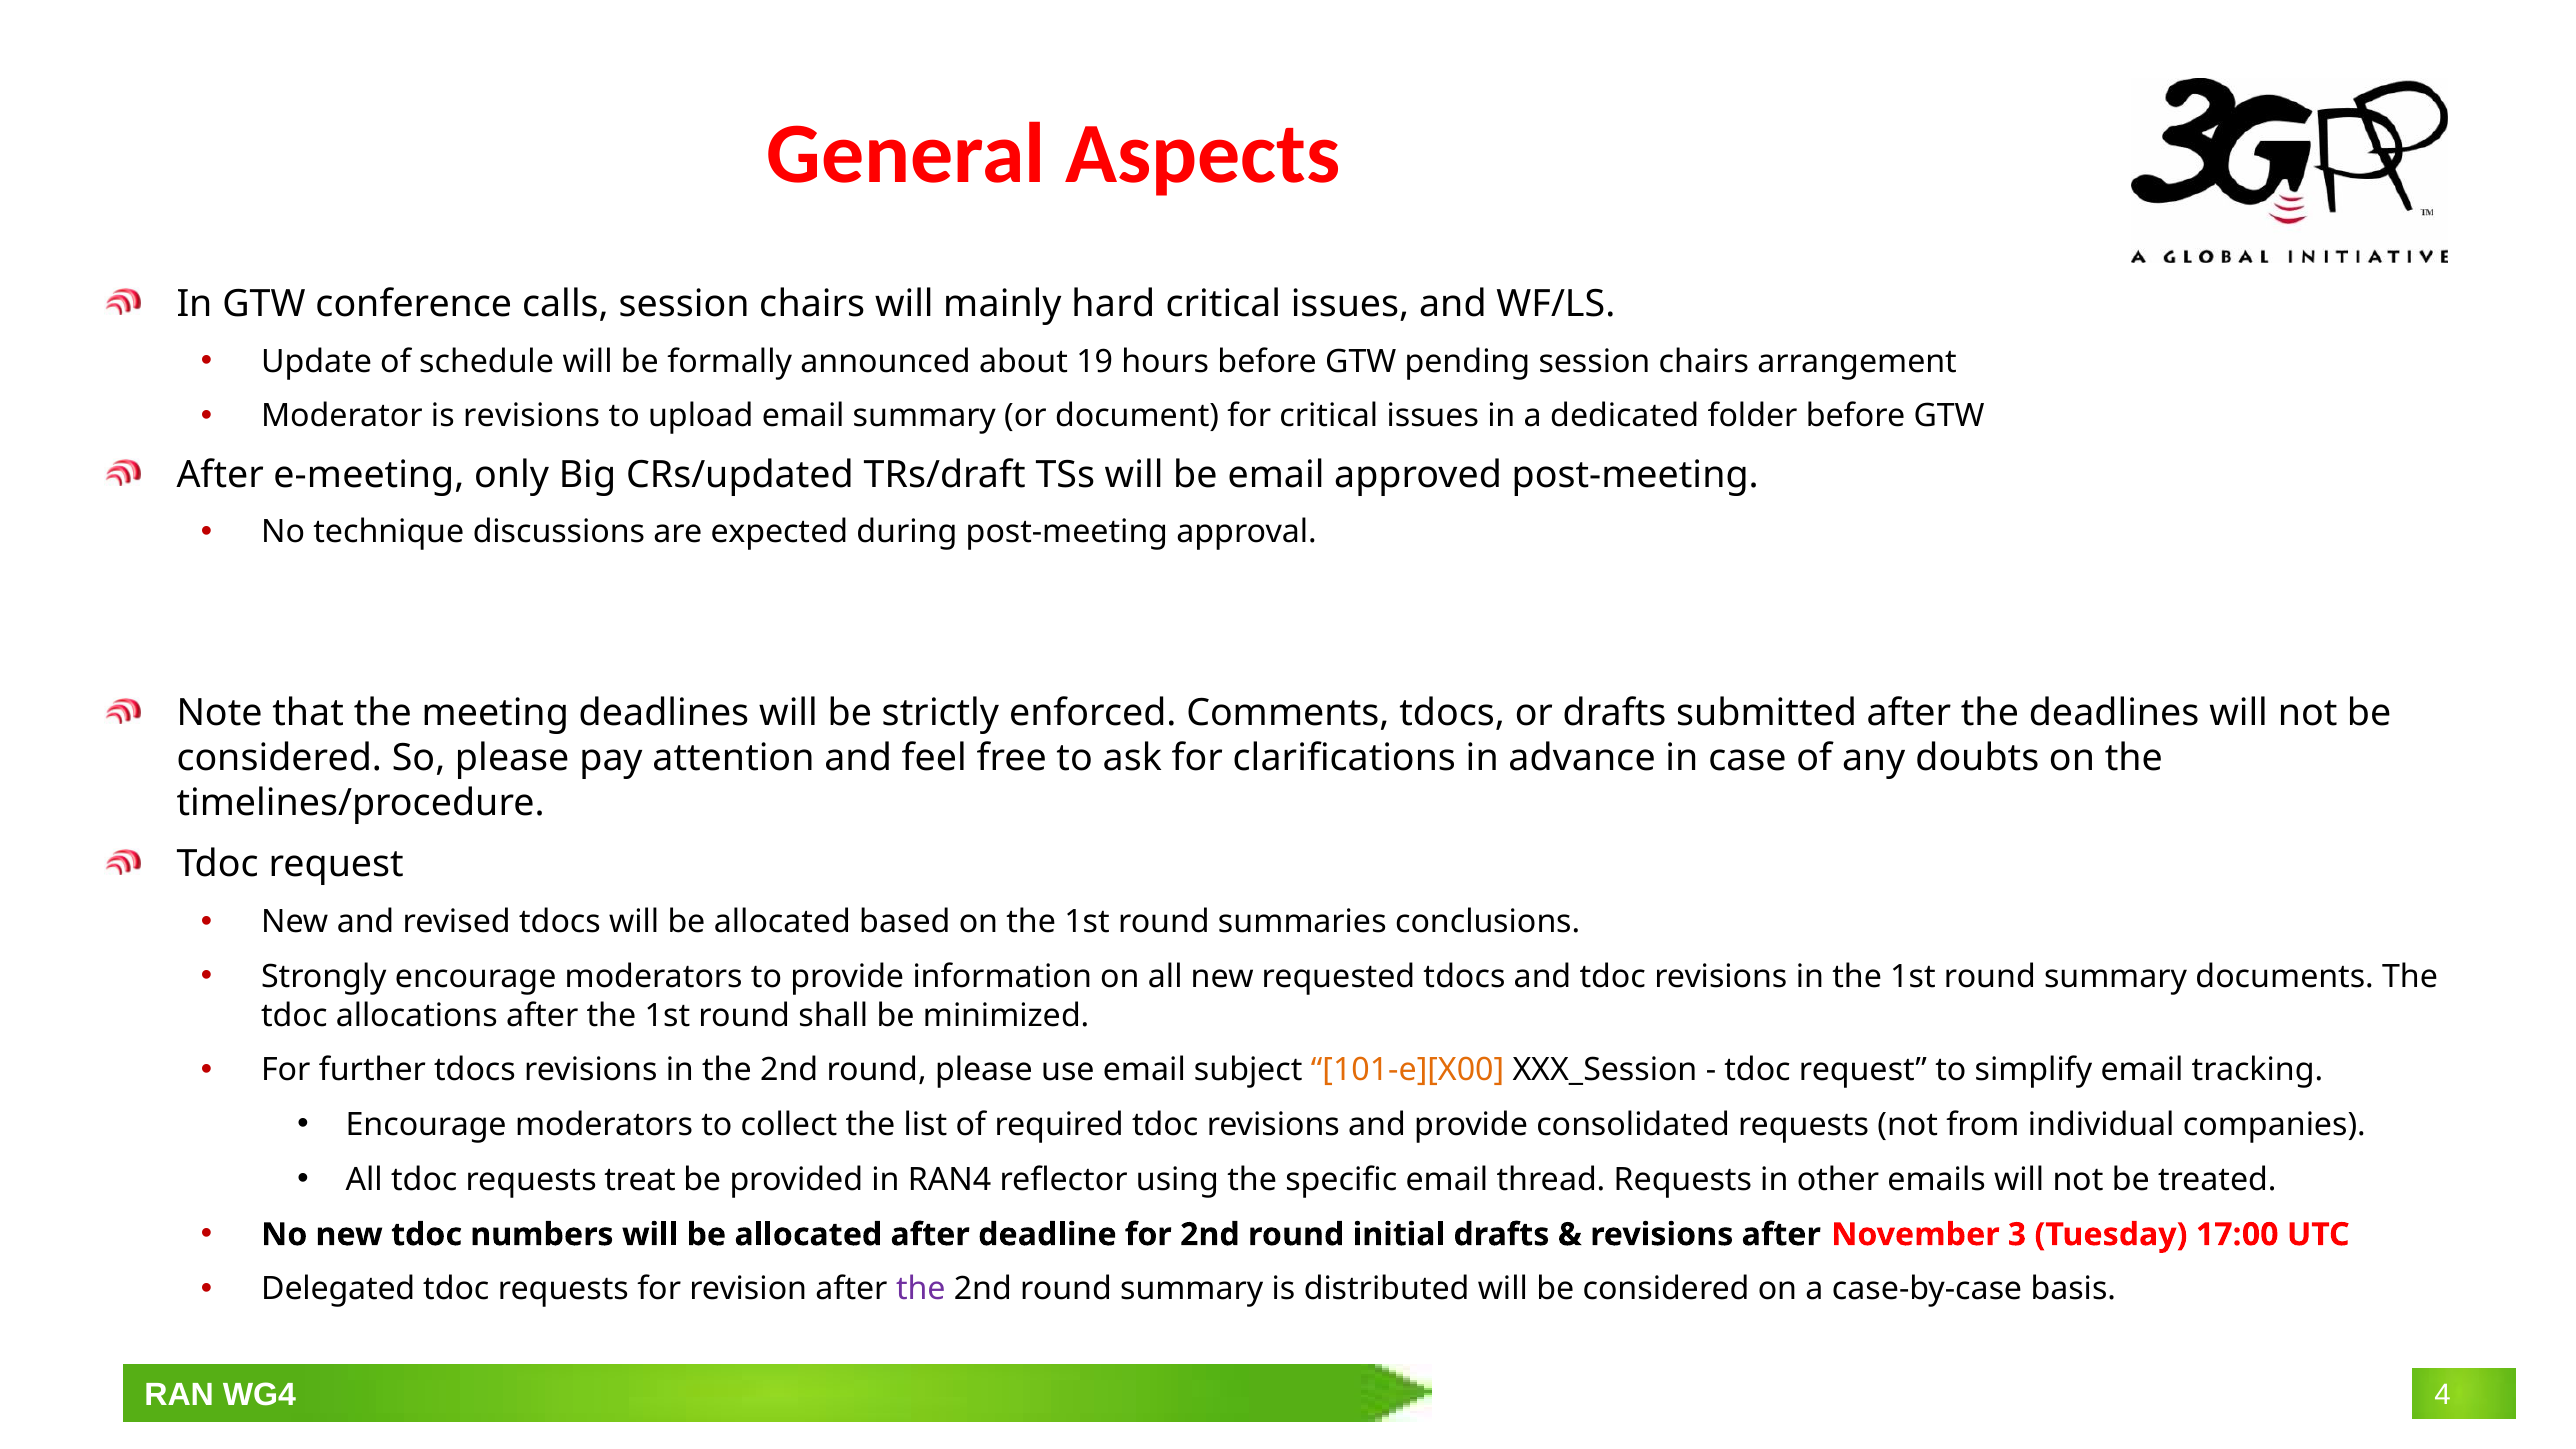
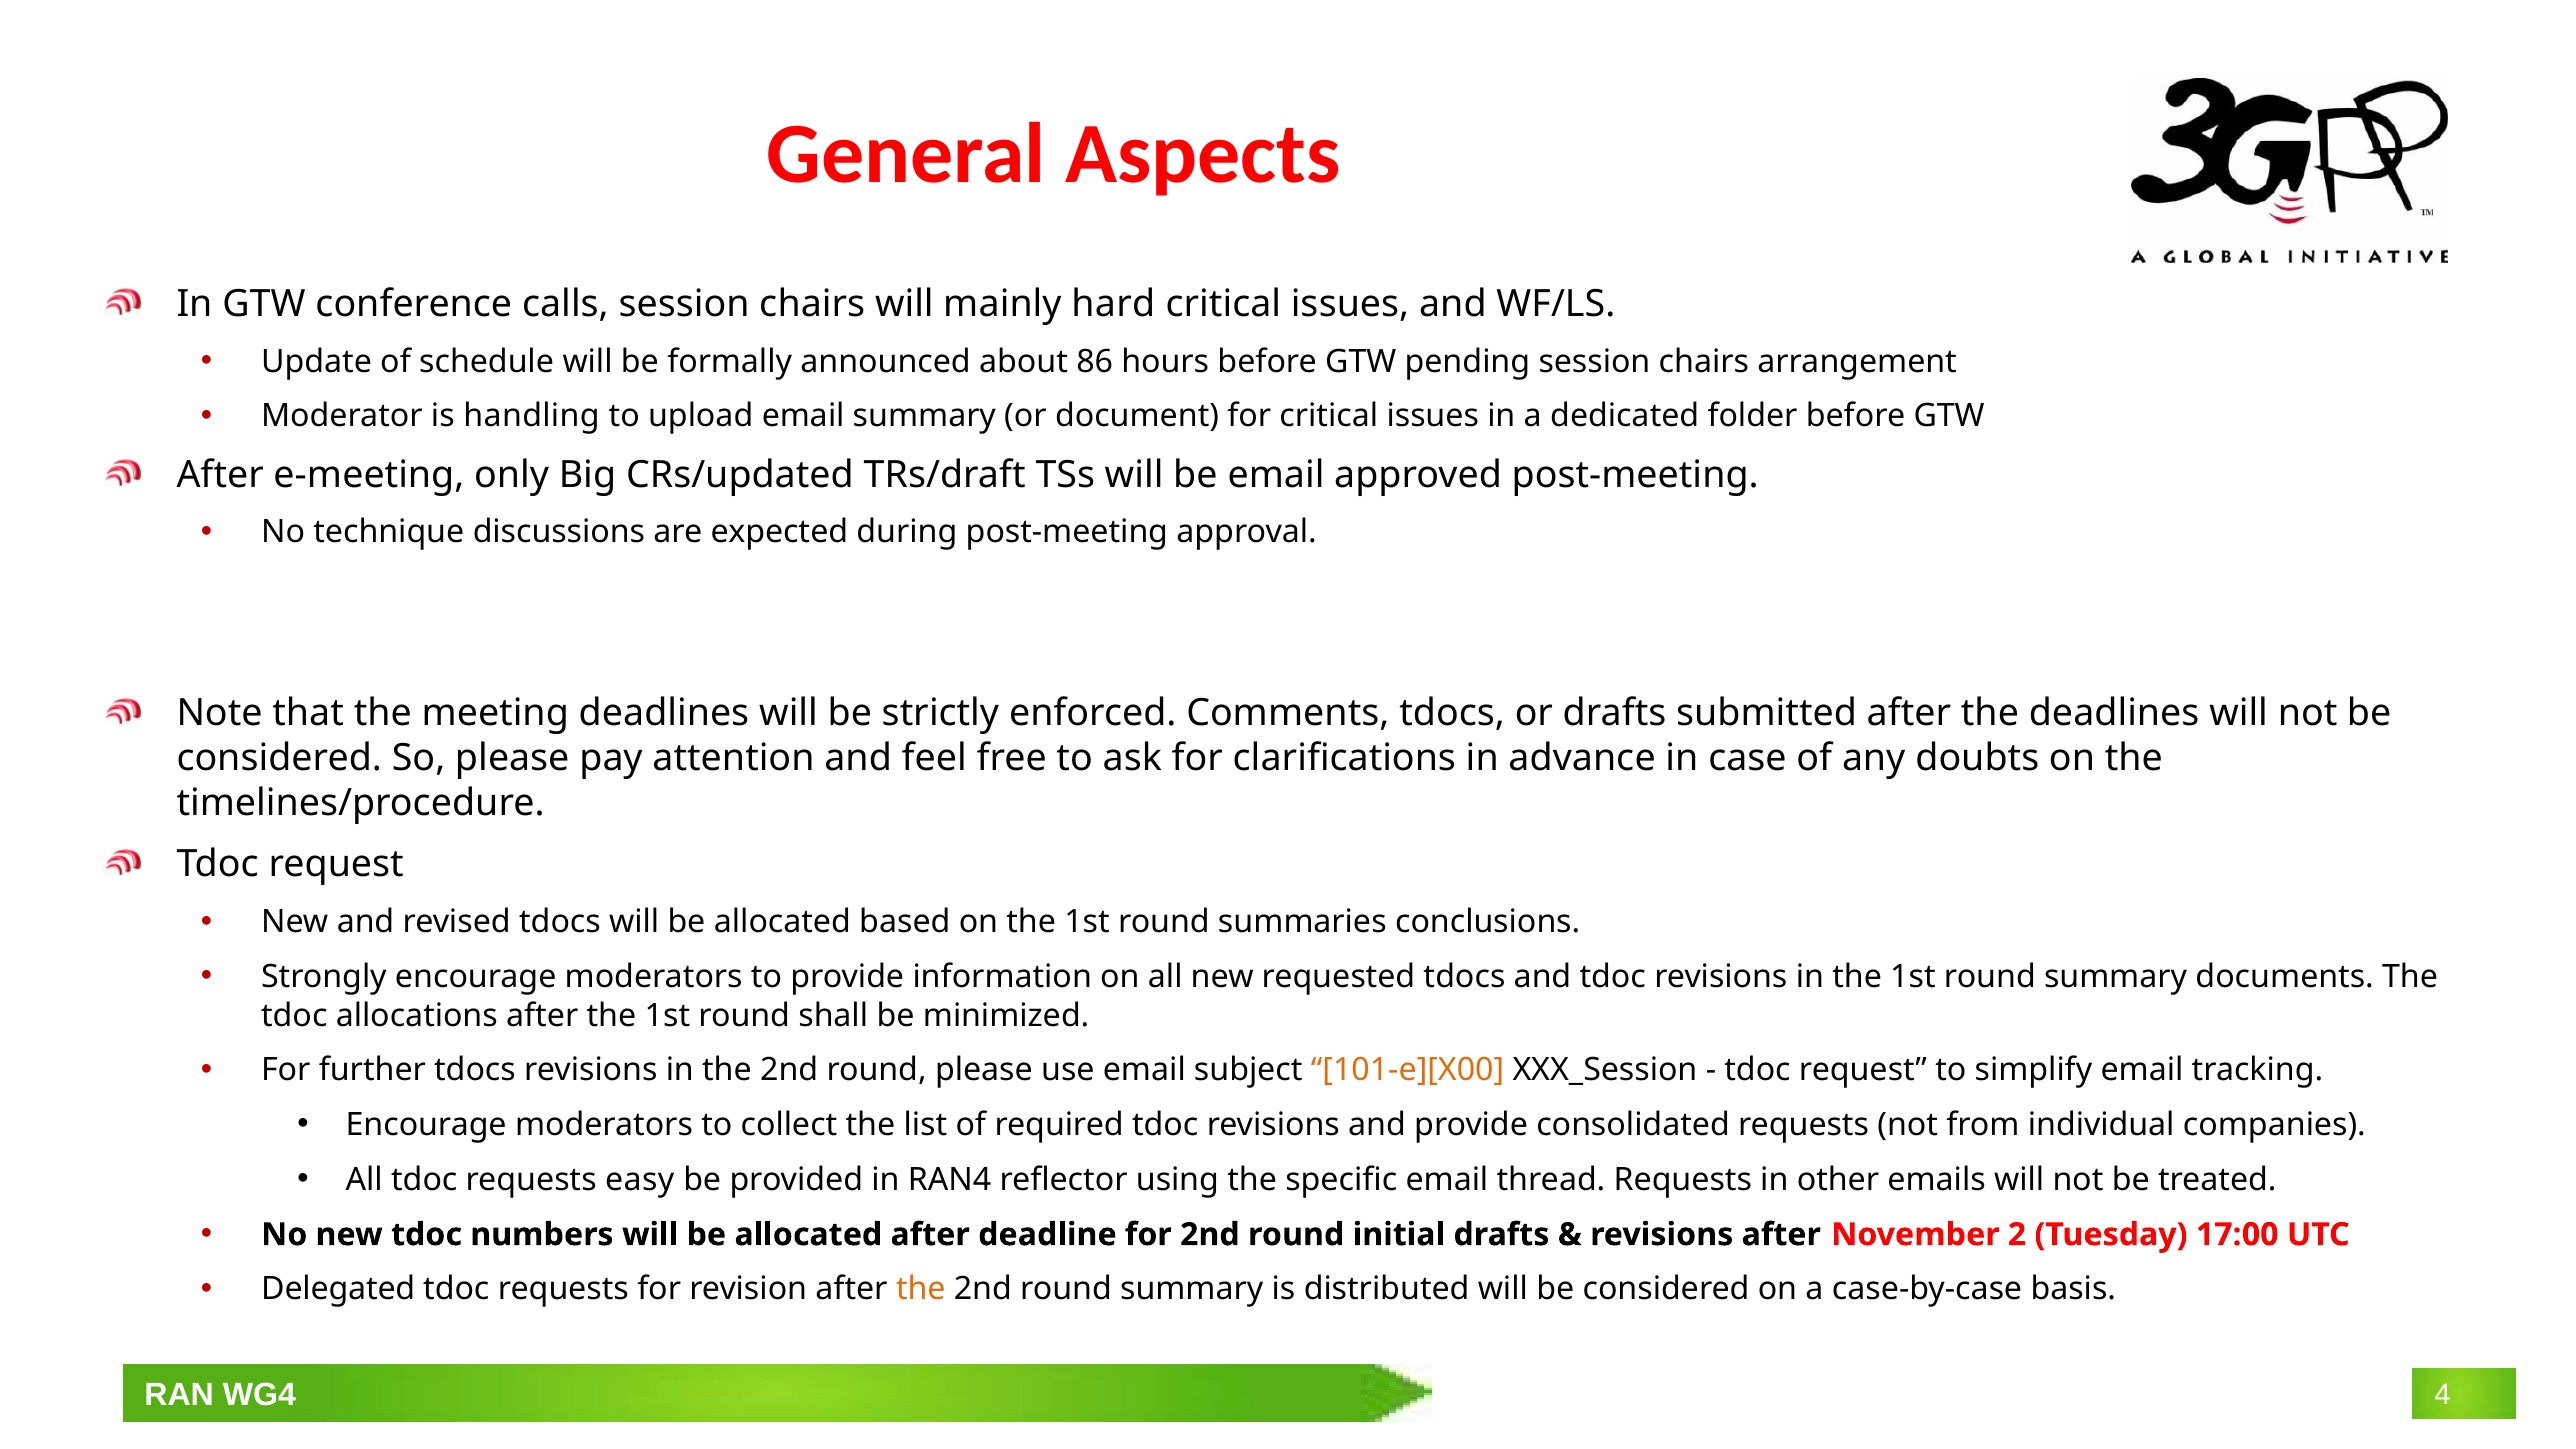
19: 19 -> 86
is revisions: revisions -> handling
treat: treat -> easy
3: 3 -> 2
the at (921, 1289) colour: purple -> orange
